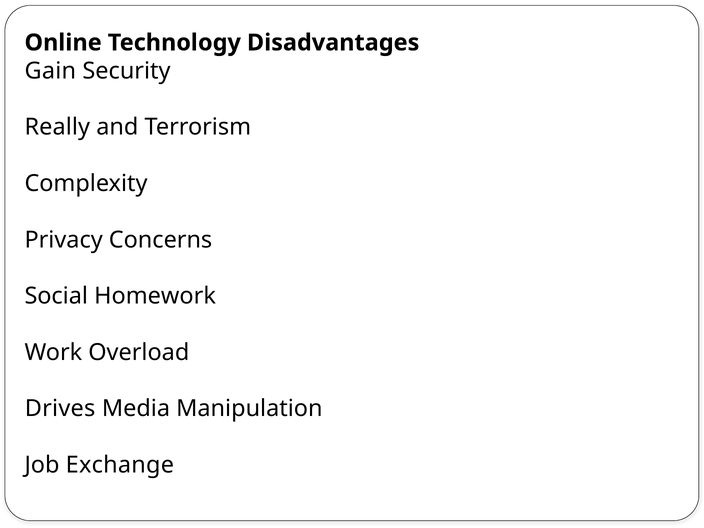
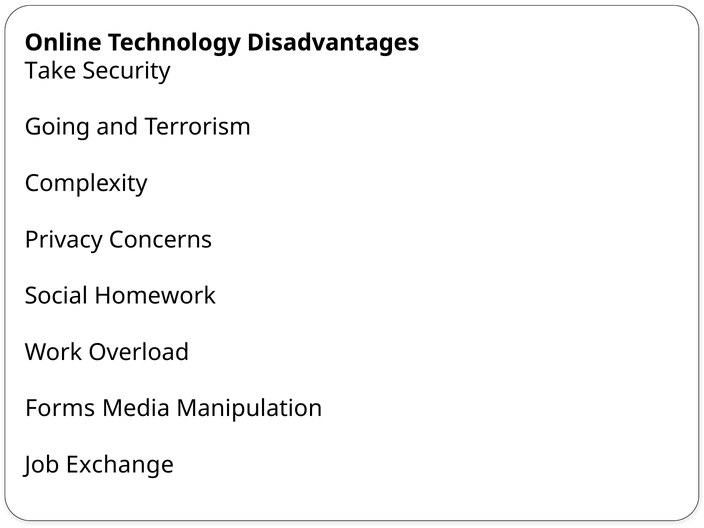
Gain: Gain -> Take
Really: Really -> Going
Drives: Drives -> Forms
